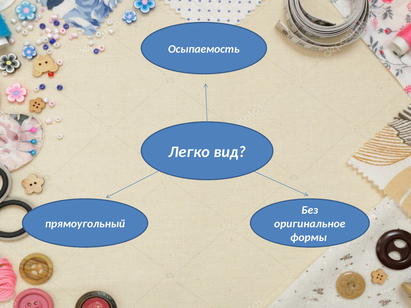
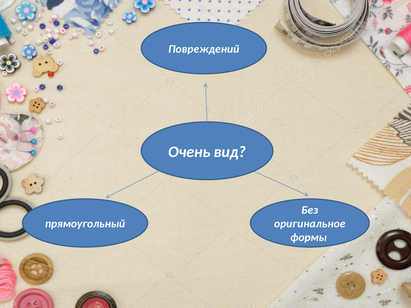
Осыпаемость: Осыпаемость -> Повреждений
Легко: Легко -> Очень
